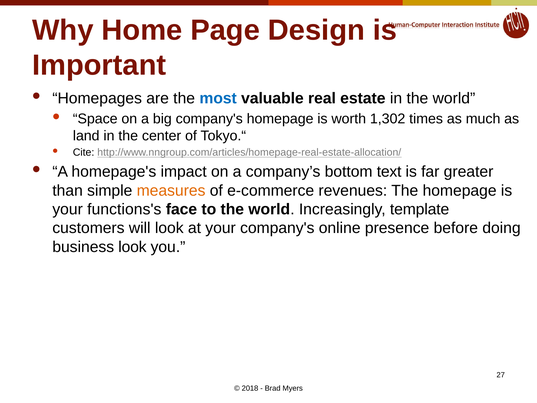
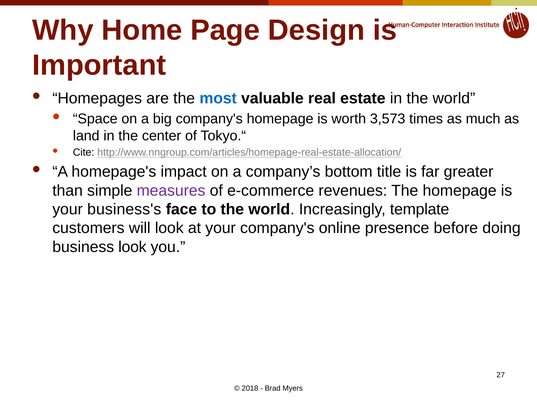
1,302: 1,302 -> 3,573
text: text -> title
measures colour: orange -> purple
functions's: functions's -> business's
